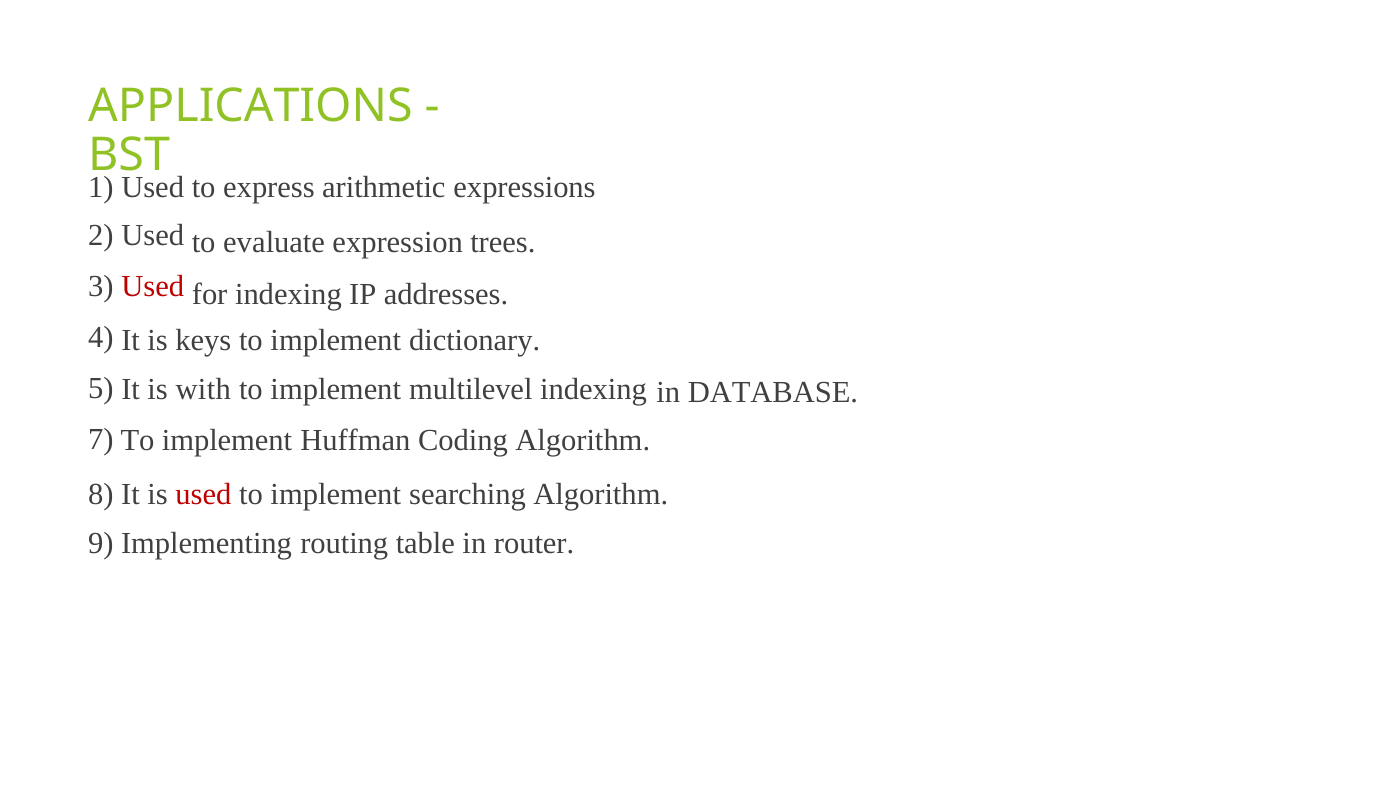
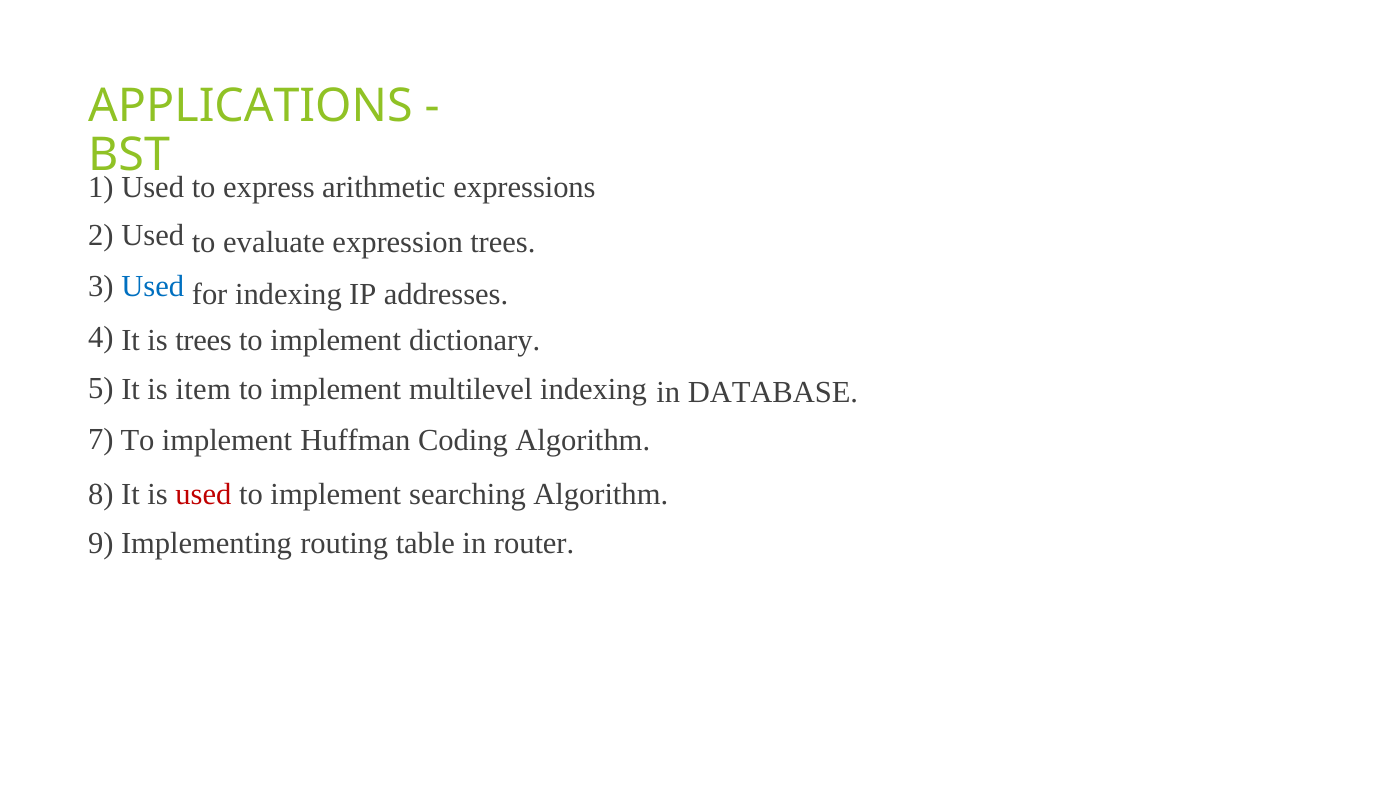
Used at (153, 287) colour: red -> blue
is keys: keys -> trees
with: with -> item
